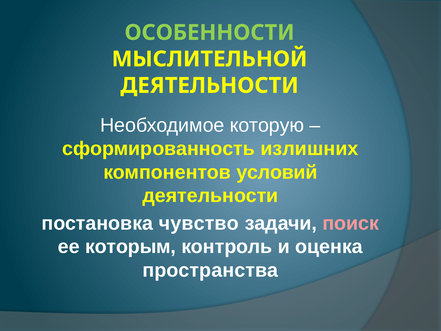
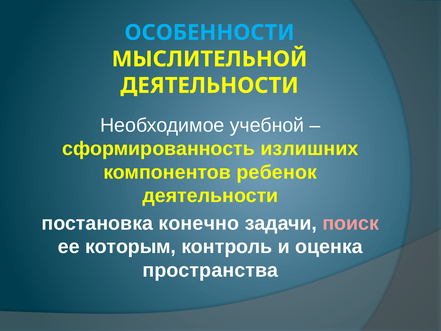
ОСОБЕННОСТИ colour: light green -> light blue
которую: которую -> учебной
условий: условий -> ребенок
чувство: чувство -> конечно
